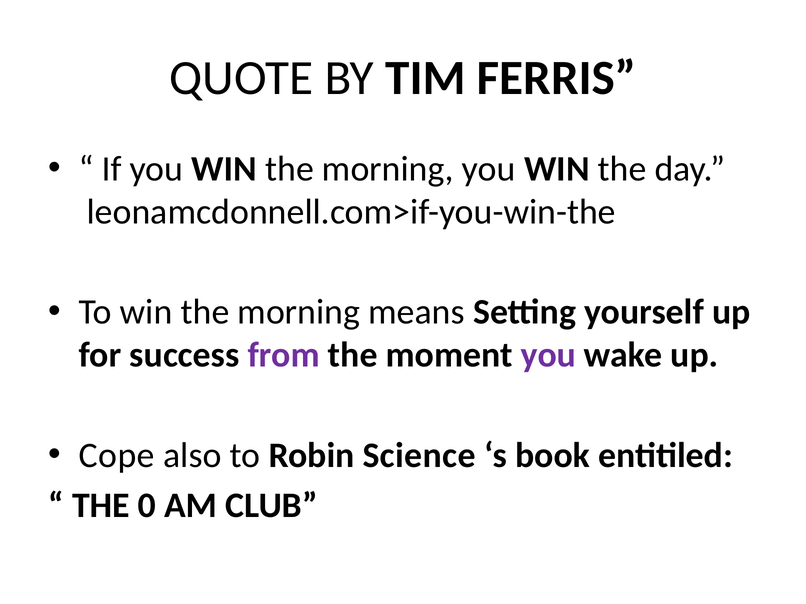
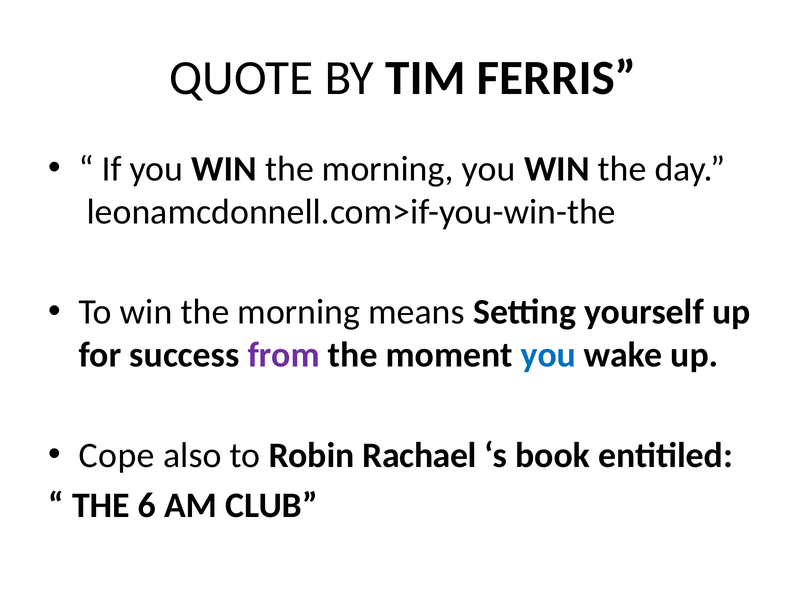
you at (548, 355) colour: purple -> blue
Science: Science -> Rachael
0: 0 -> 6
